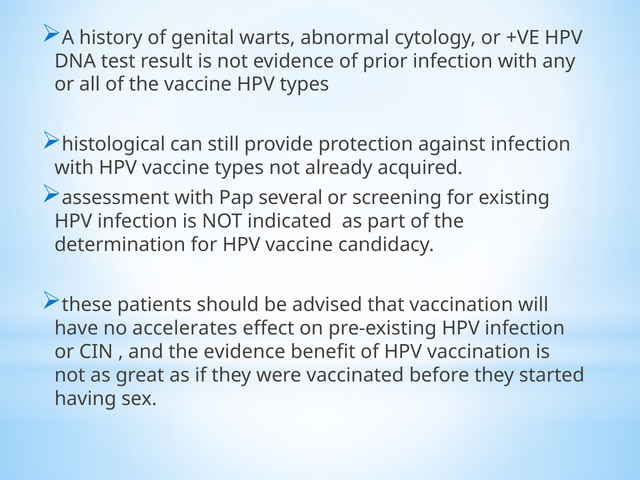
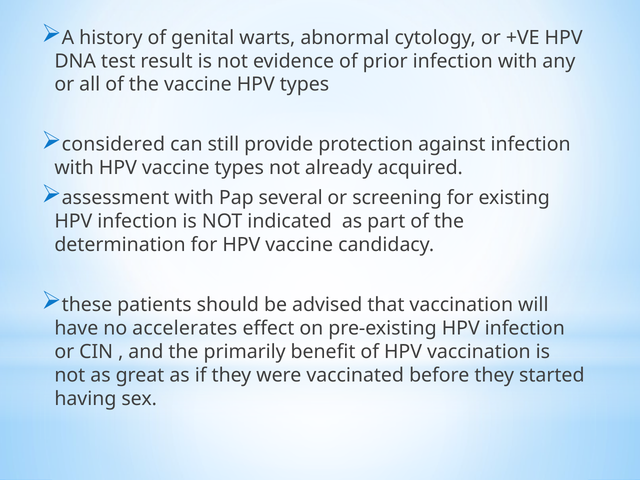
histological: histological -> considered
the evidence: evidence -> primarily
